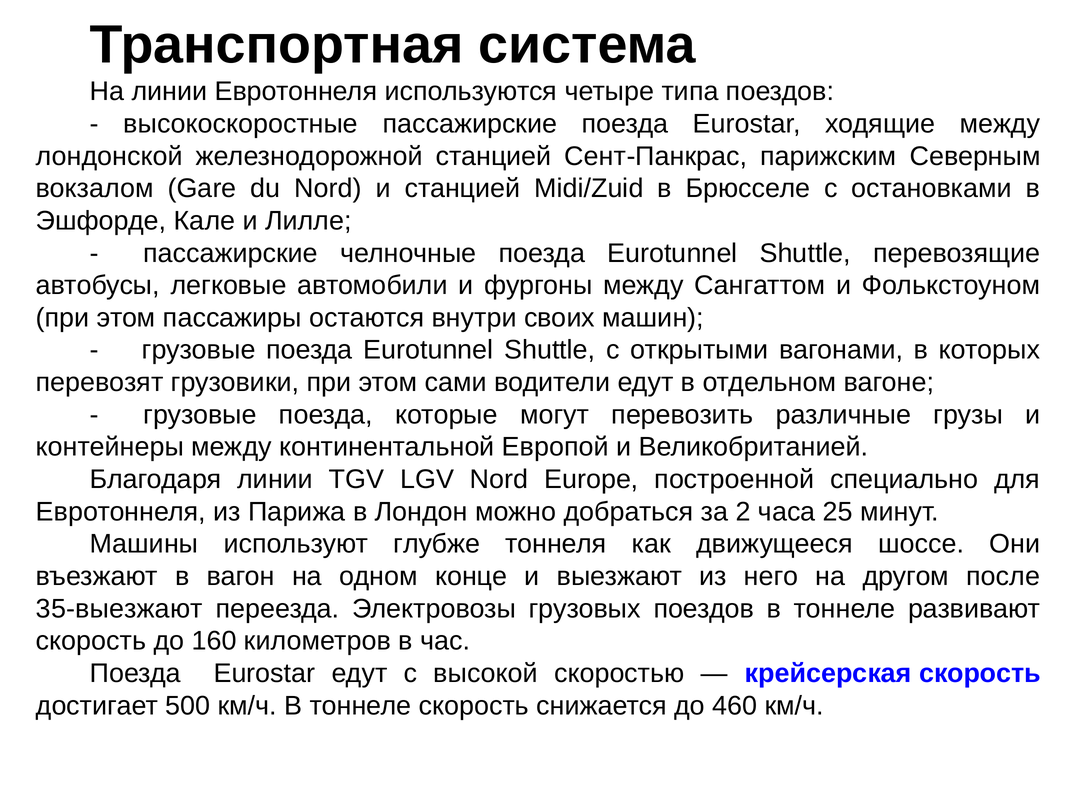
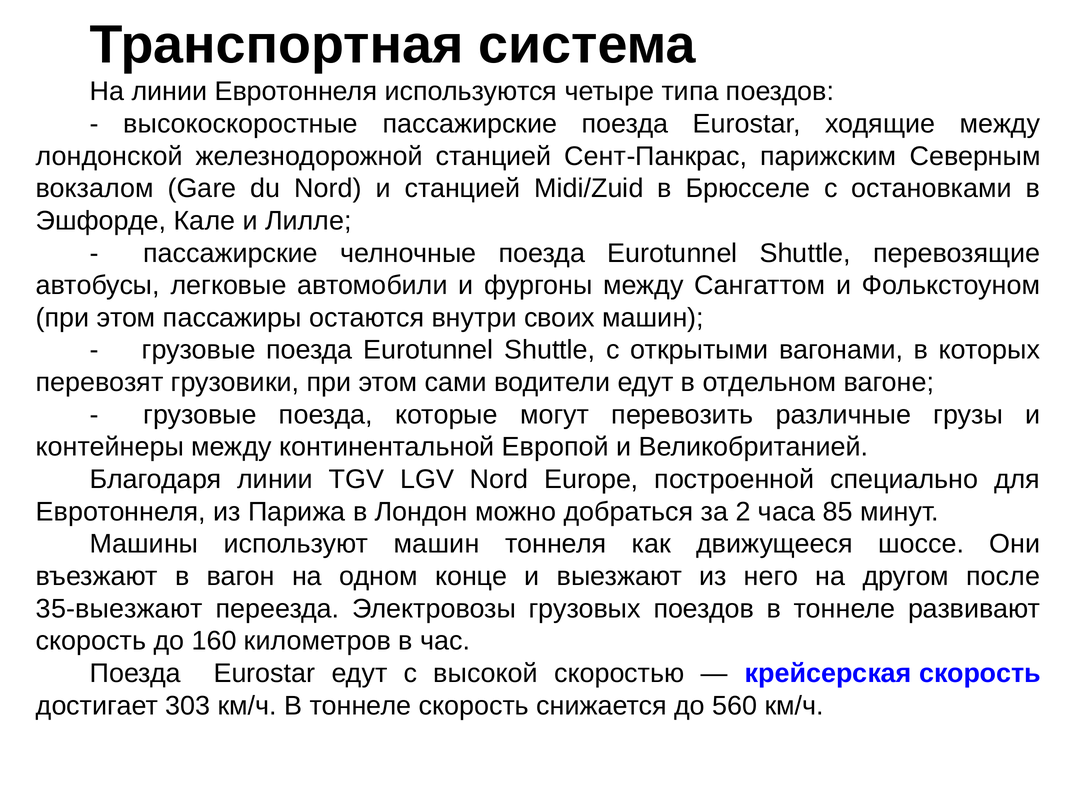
25: 25 -> 85
используют глубже: глубже -> машин
500: 500 -> 303
460: 460 -> 560
